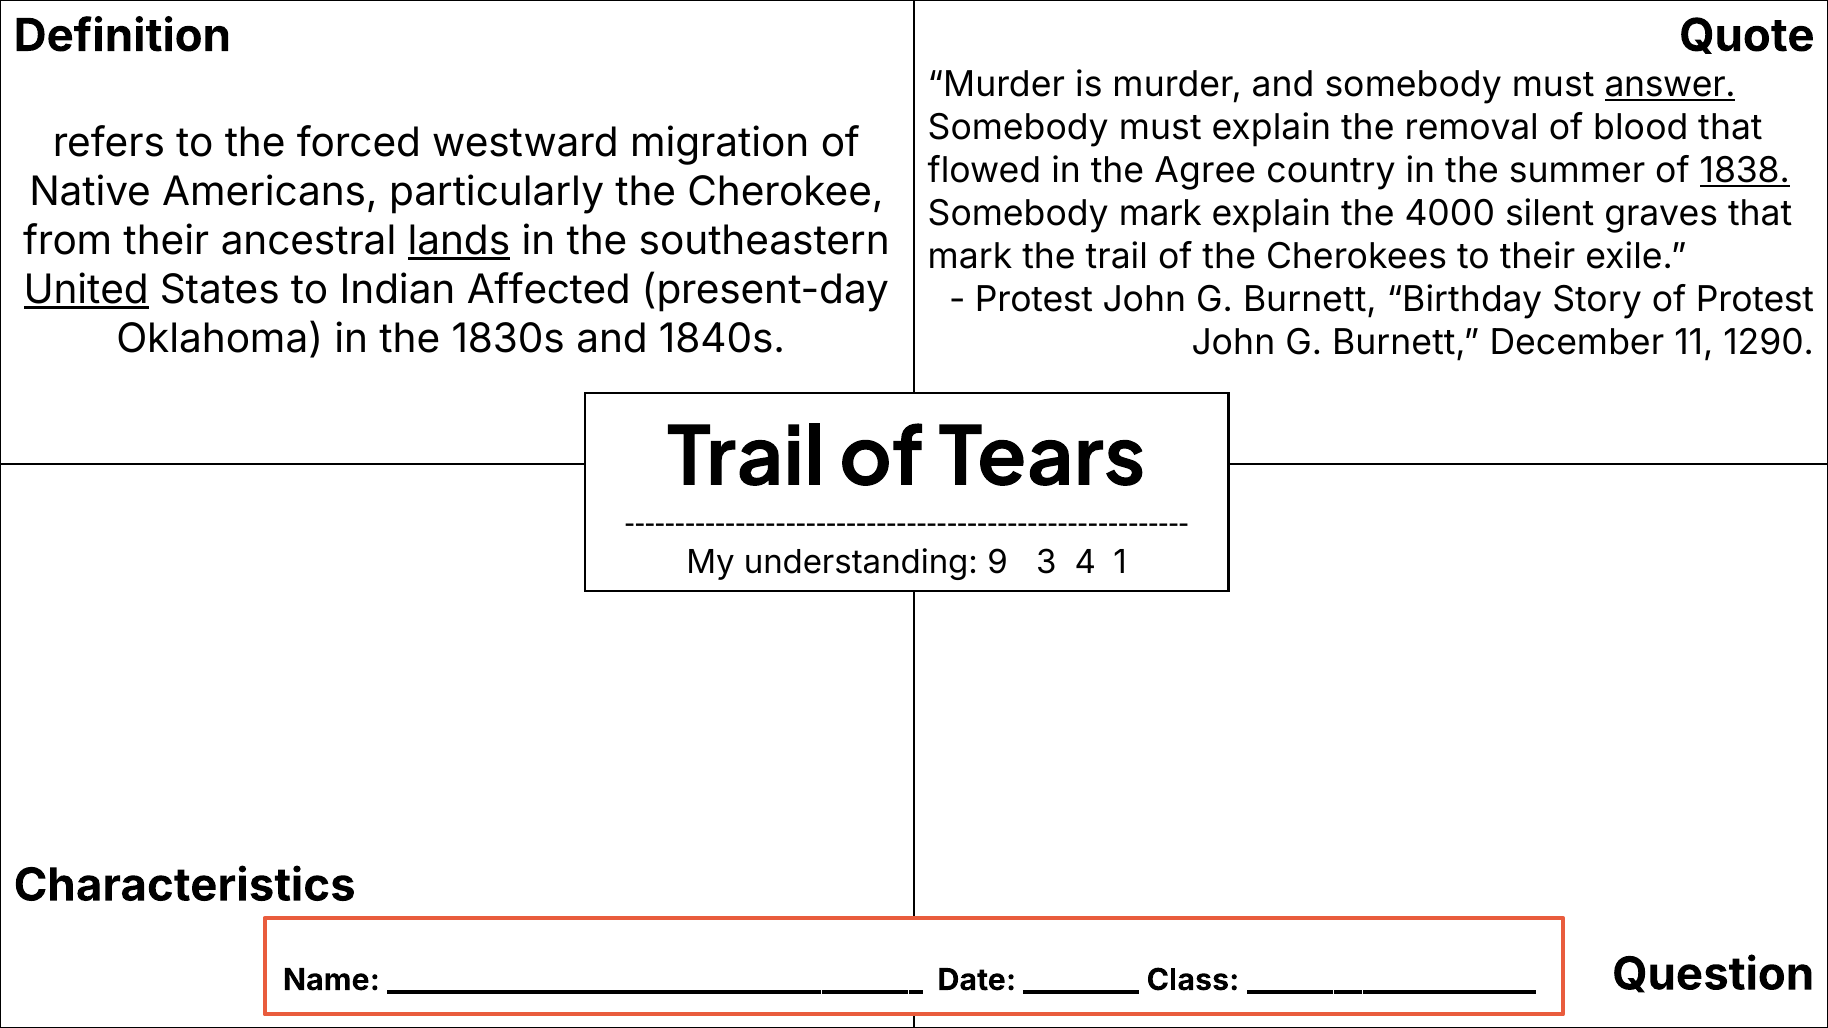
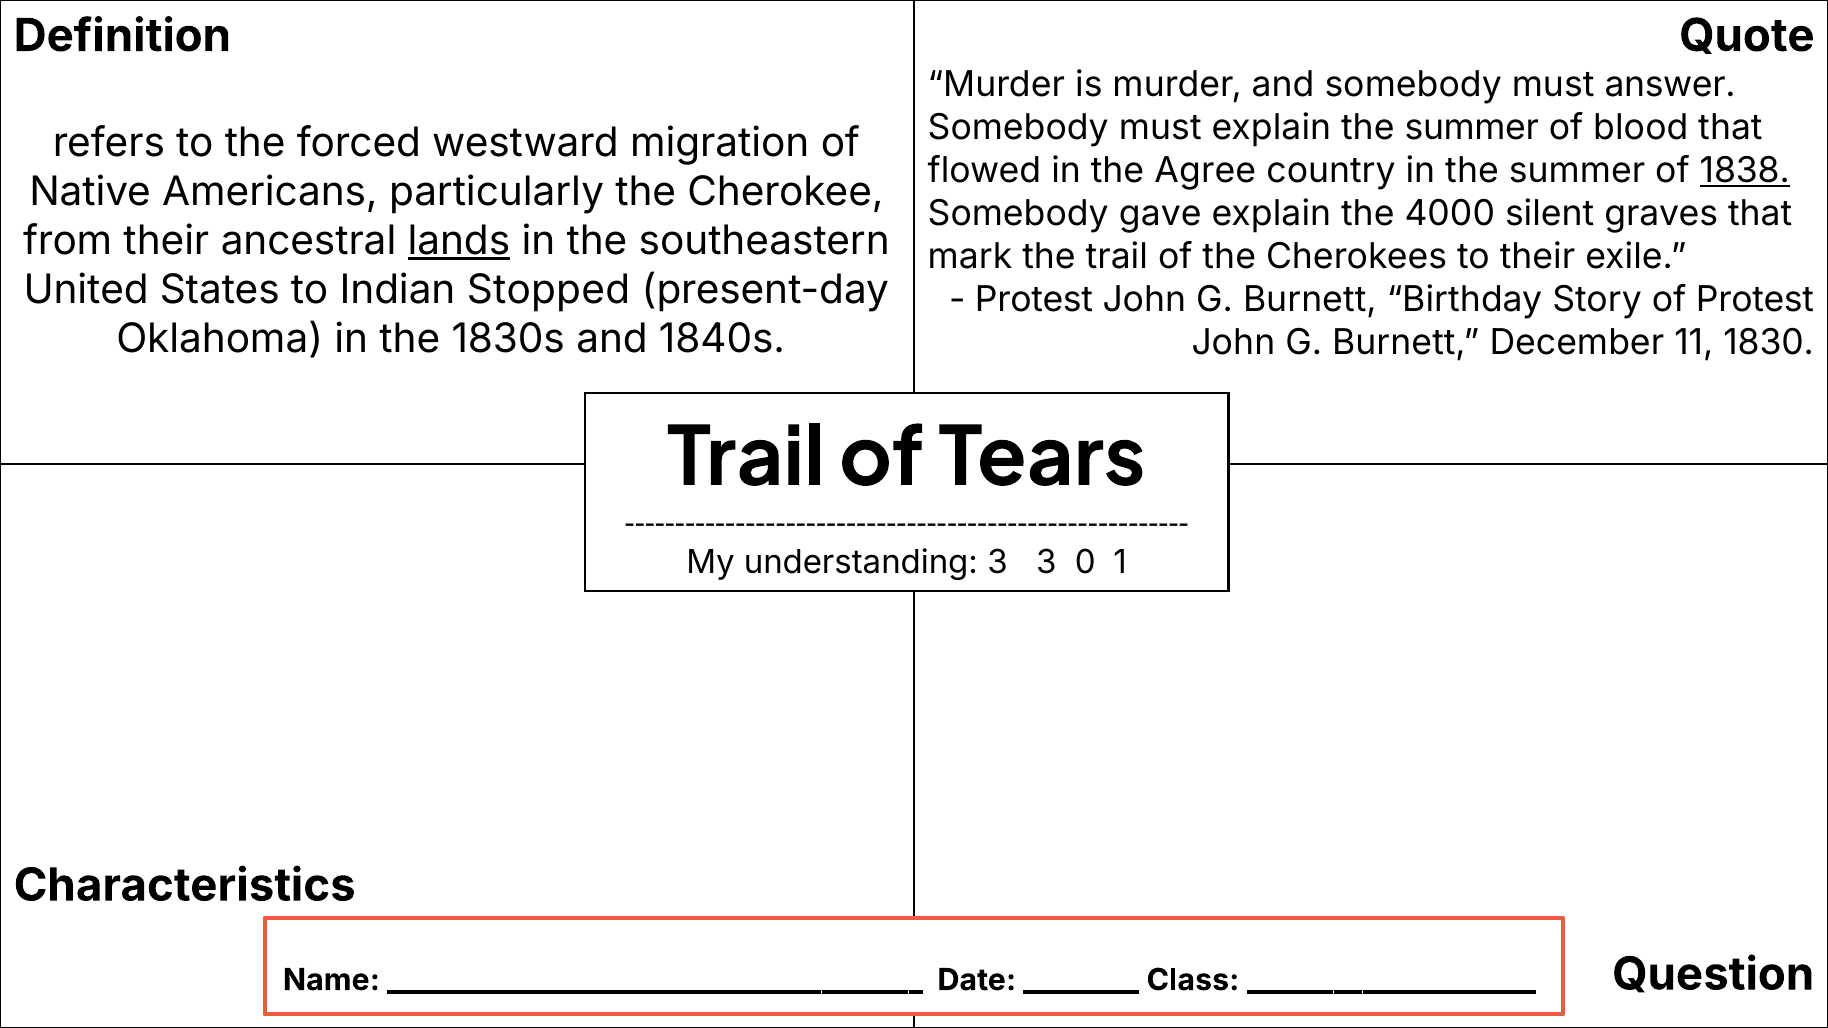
answer underline: present -> none
explain the removal: removal -> summer
Somebody mark: mark -> gave
United underline: present -> none
Affected: Affected -> Stopped
1290: 1290 -> 1830
understanding 9: 9 -> 3
4: 4 -> 0
